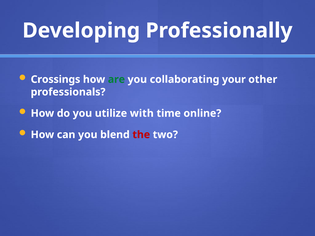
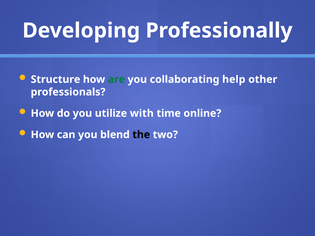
Crossings: Crossings -> Structure
your: your -> help
the colour: red -> black
